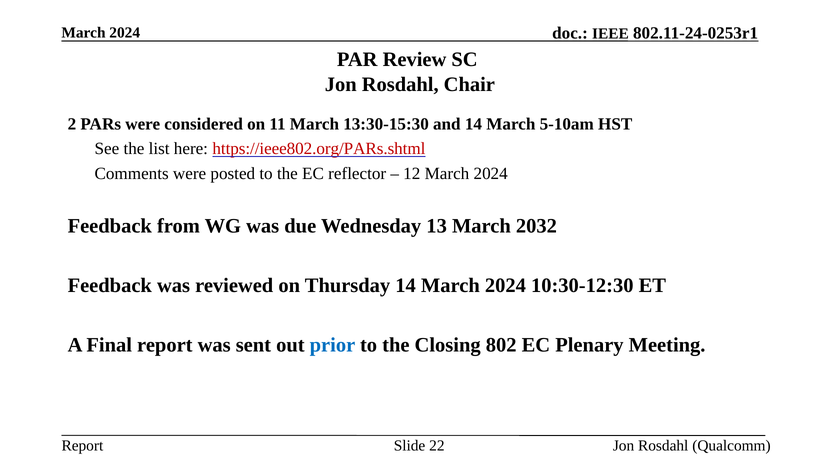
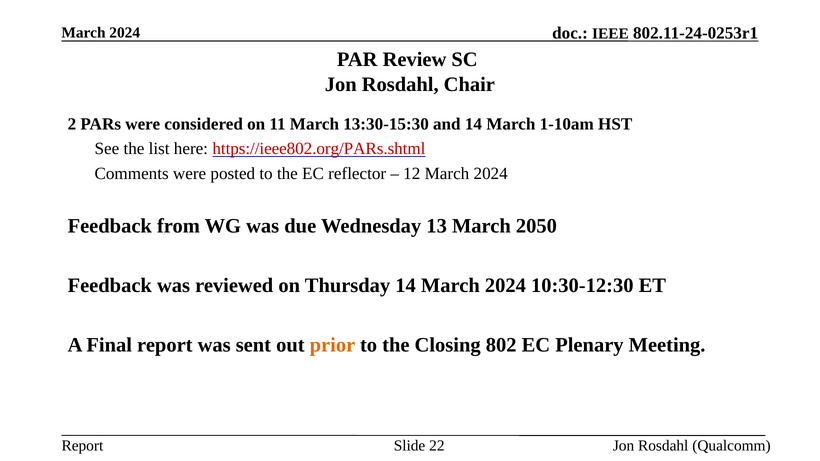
5-10am: 5-10am -> 1-10am
2032: 2032 -> 2050
prior colour: blue -> orange
